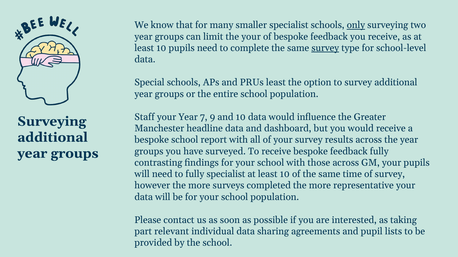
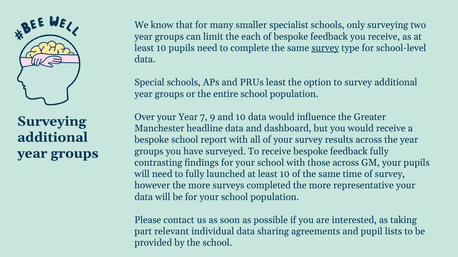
only underline: present -> none
the your: your -> each
Staff: Staff -> Over
fully specialist: specialist -> launched
